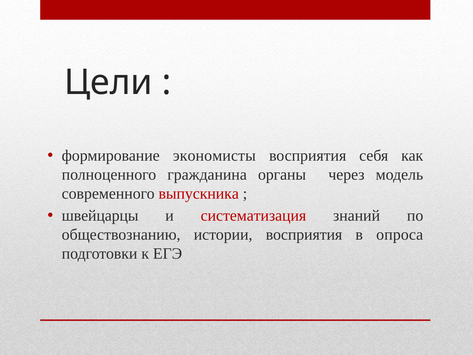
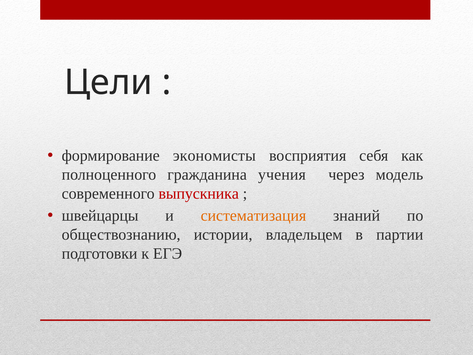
органы: органы -> учения
систематизация colour: red -> orange
истории восприятия: восприятия -> владельцем
опроса: опроса -> партии
